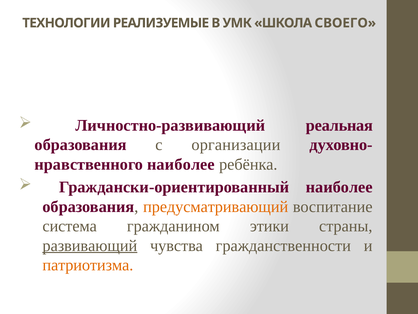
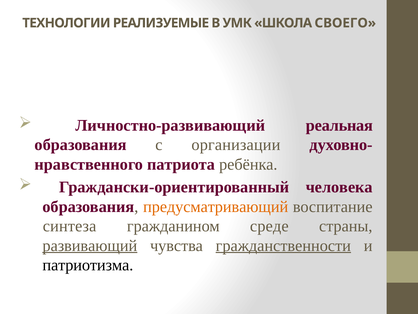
наиболее at (181, 164): наиболее -> патриота
Граждански-ориентированный наиболее: наиболее -> человека
система: система -> синтеза
этики: этики -> среде
гражданственности underline: none -> present
патриотизма colour: orange -> black
